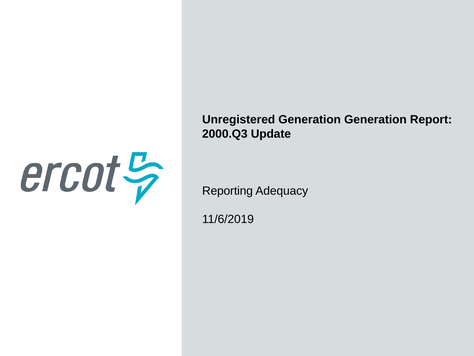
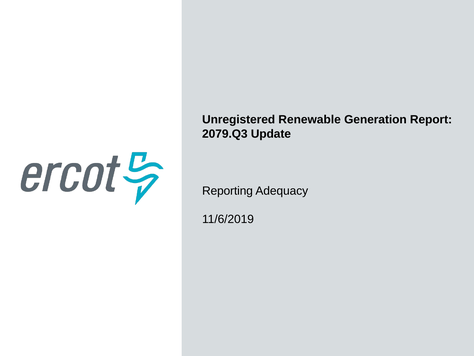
Unregistered Generation: Generation -> Renewable
2000.Q3: 2000.Q3 -> 2079.Q3
